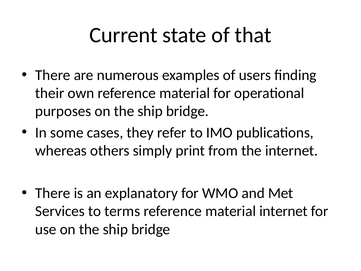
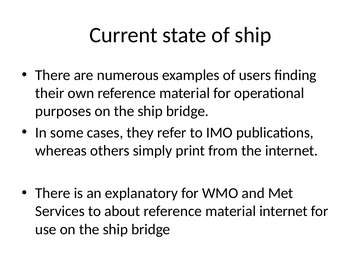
of that: that -> ship
terms: terms -> about
